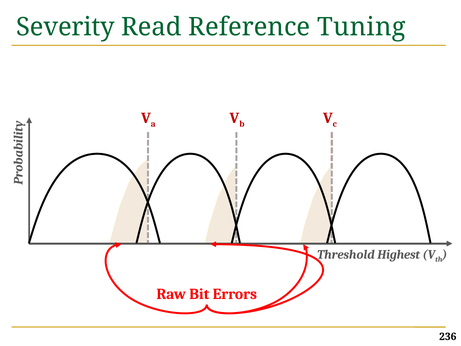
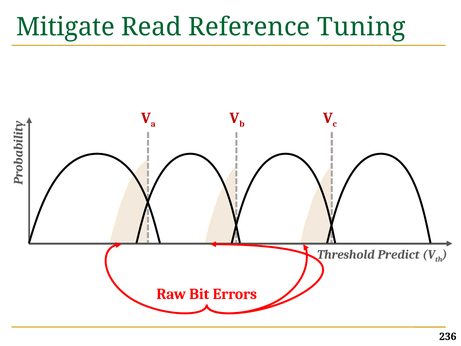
Severity: Severity -> Mitigate
Highest: Highest -> Predict
